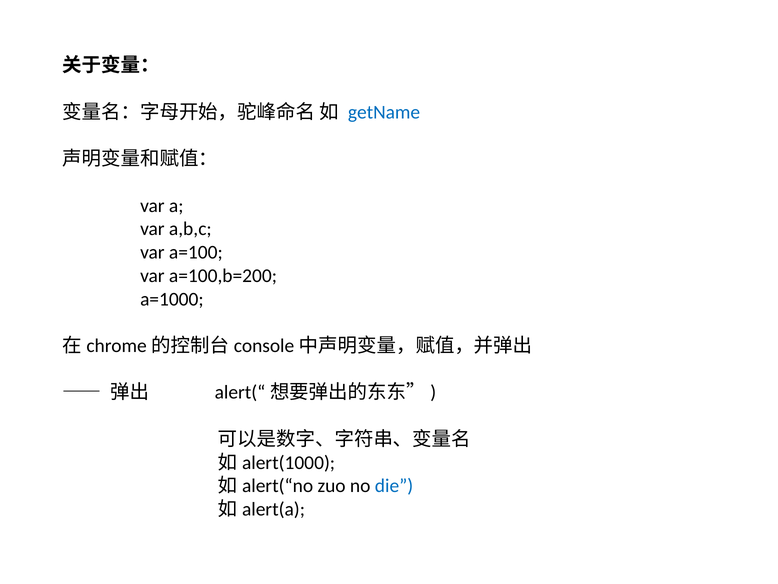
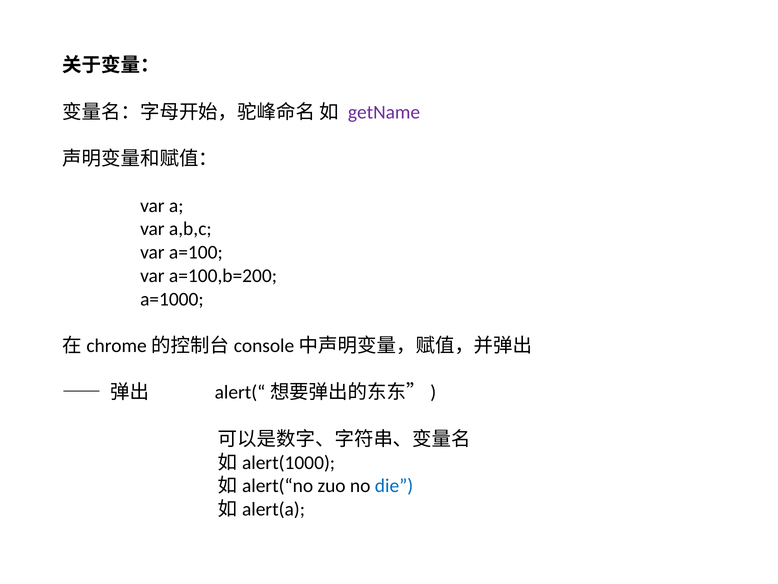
getName colour: blue -> purple
